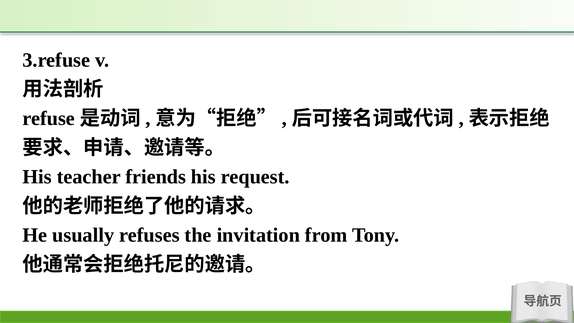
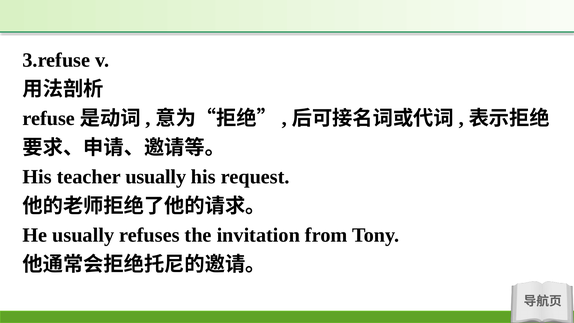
teacher friends: friends -> usually
